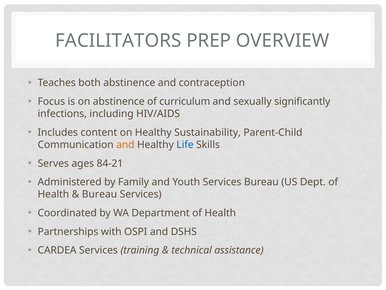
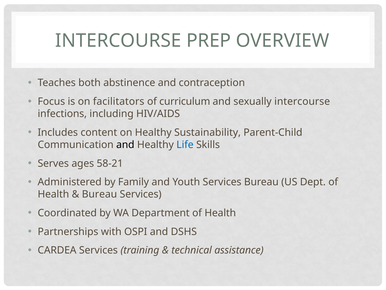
FACILITATORS at (118, 40): FACILITATORS -> INTERCOURSE
on abstinence: abstinence -> facilitators
sexually significantly: significantly -> intercourse
and at (125, 144) colour: orange -> black
84-21: 84-21 -> 58-21
